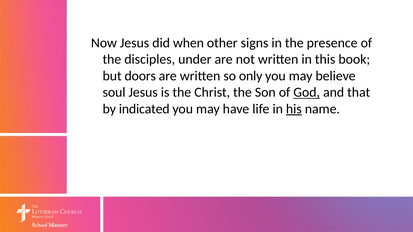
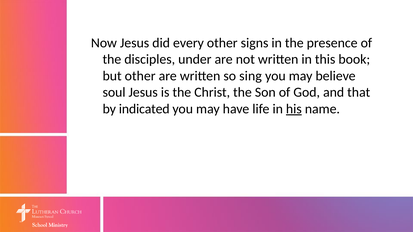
when: when -> every
but doors: doors -> other
only: only -> sing
God underline: present -> none
